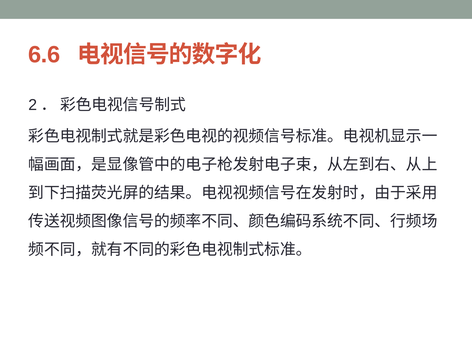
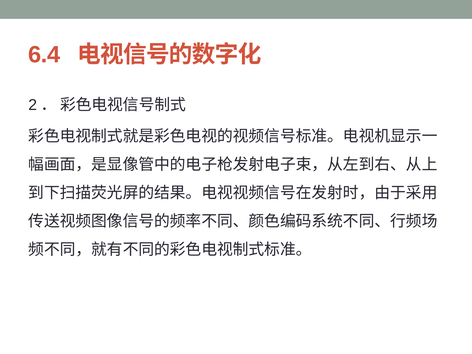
6.6: 6.6 -> 6.4
